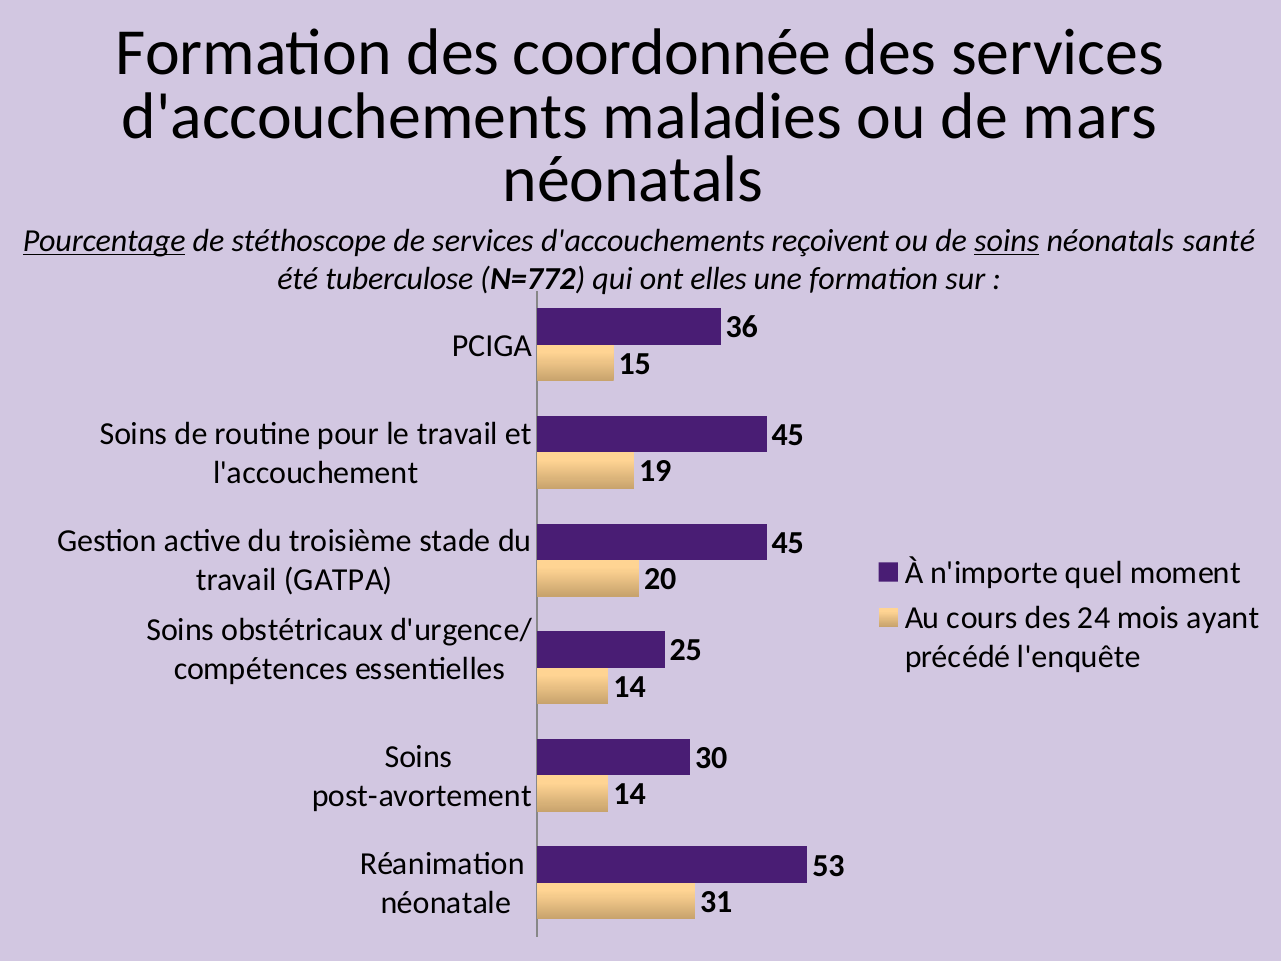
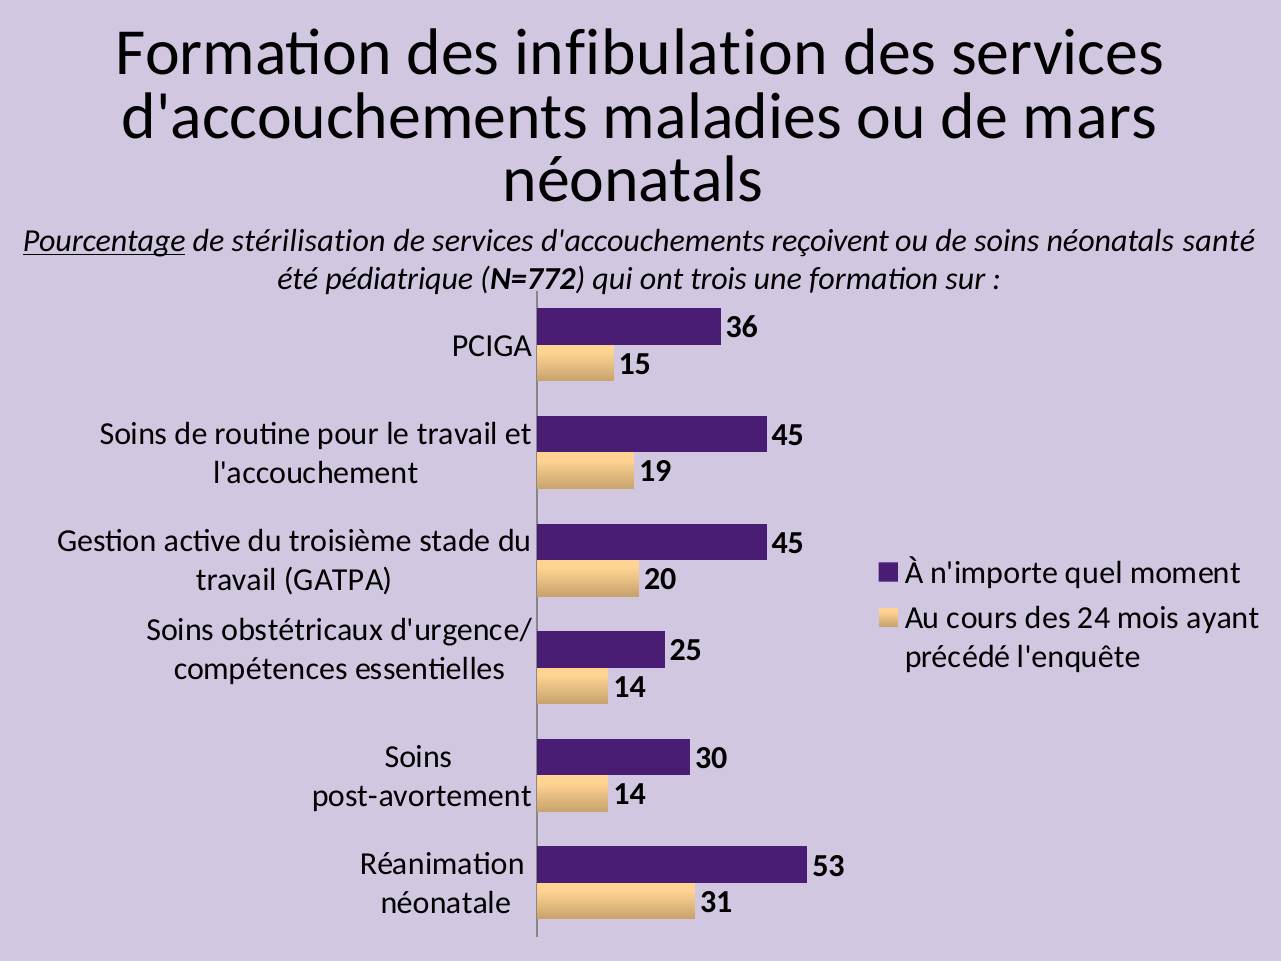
coordonnée: coordonnée -> infibulation
stéthoscope: stéthoscope -> stérilisation
soins at (1007, 241) underline: present -> none
tuberculose: tuberculose -> pédiatrique
elles: elles -> trois
